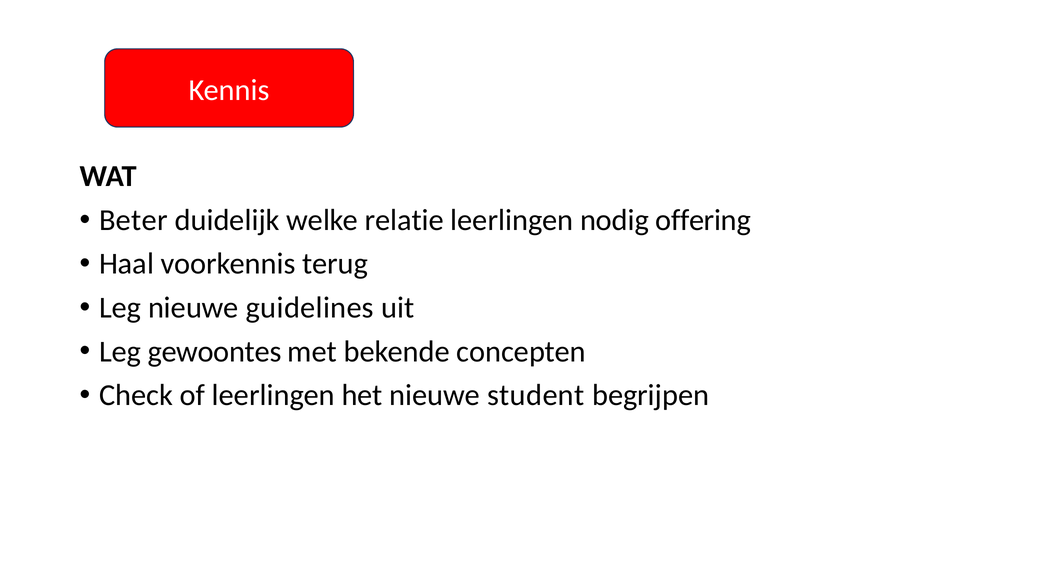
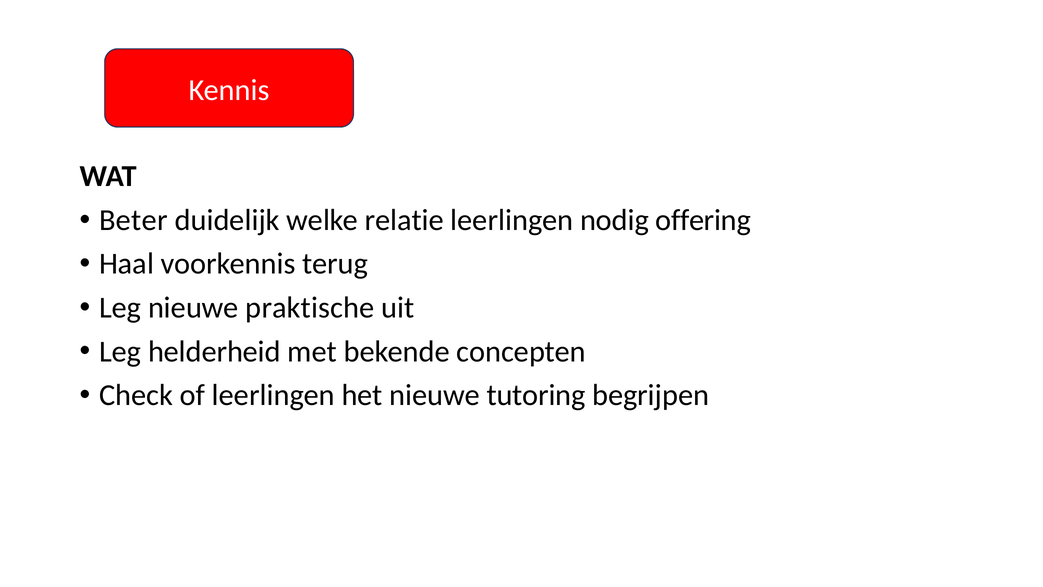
guidelines: guidelines -> praktische
gewoontes: gewoontes -> helderheid
student: student -> tutoring
